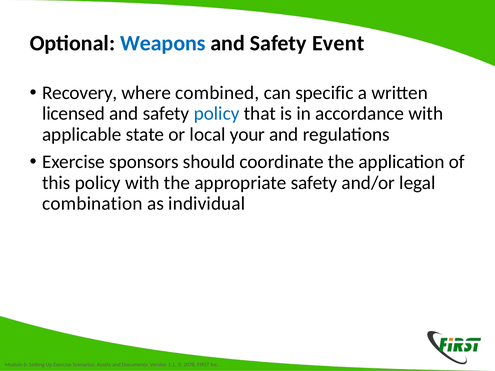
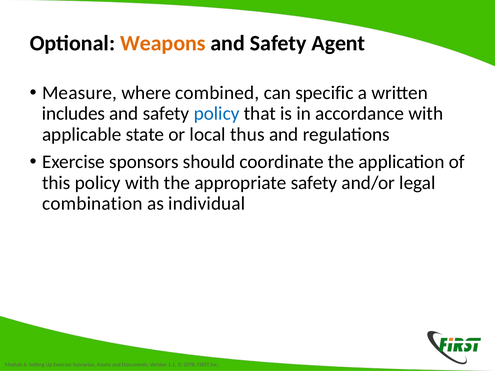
Weapons colour: blue -> orange
Event: Event -> Agent
Recovery: Recovery -> Measure
licensed: licensed -> includes
your: your -> thus
